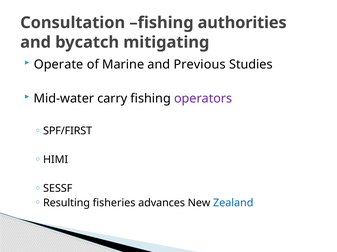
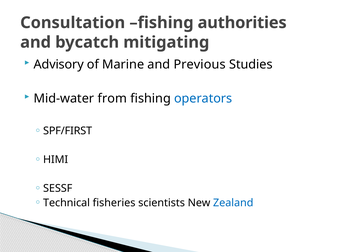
Operate: Operate -> Advisory
carry: carry -> from
operators colour: purple -> blue
Resulting: Resulting -> Technical
advances: advances -> scientists
